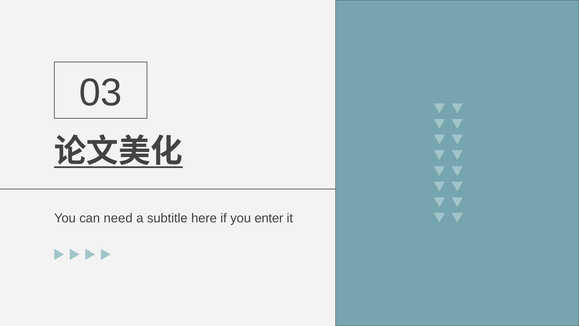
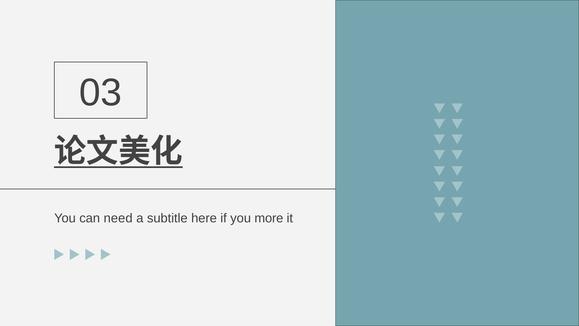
enter: enter -> more
